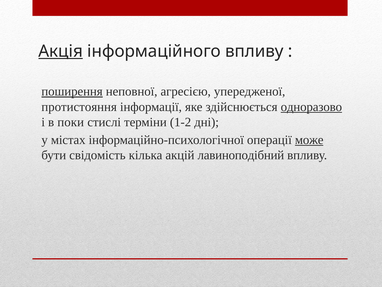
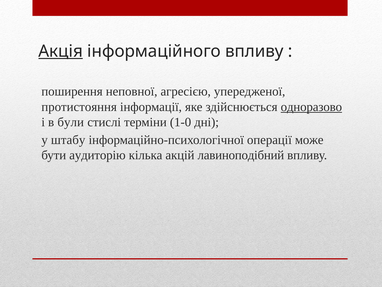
поширення underline: present -> none
поки: поки -> були
1-2: 1-2 -> 1-0
містах: містах -> штабу
може underline: present -> none
свідомість: свідомість -> аудиторію
